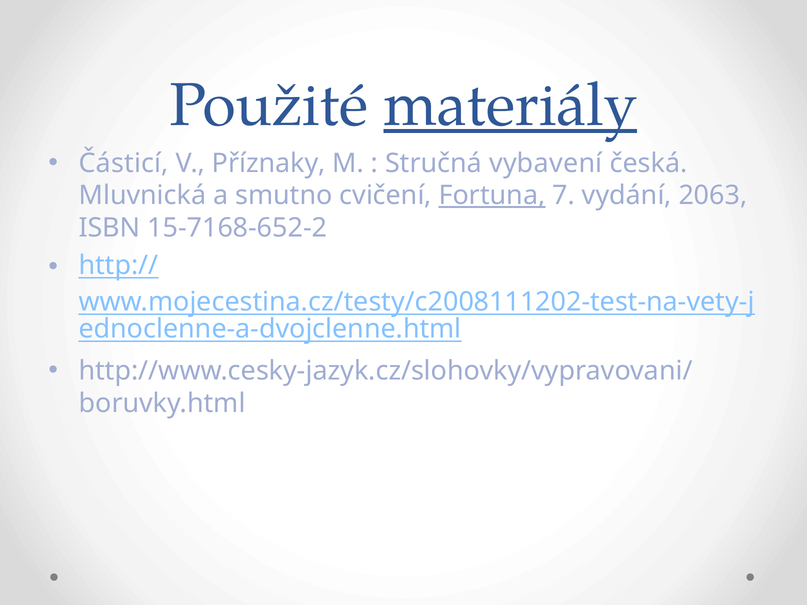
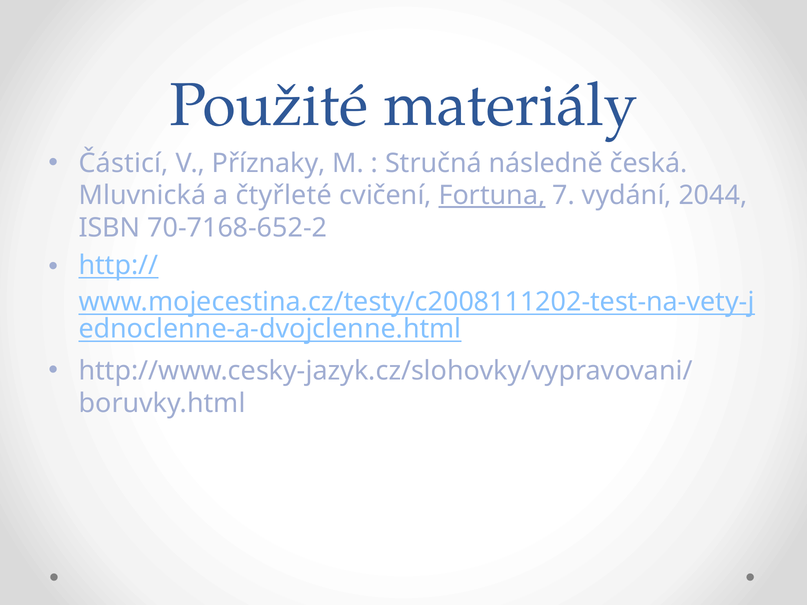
materiály underline: present -> none
vybavení: vybavení -> následně
smutno: smutno -> čtyřleté
2063: 2063 -> 2044
15-7168-652-2: 15-7168-652-2 -> 70-7168-652-2
